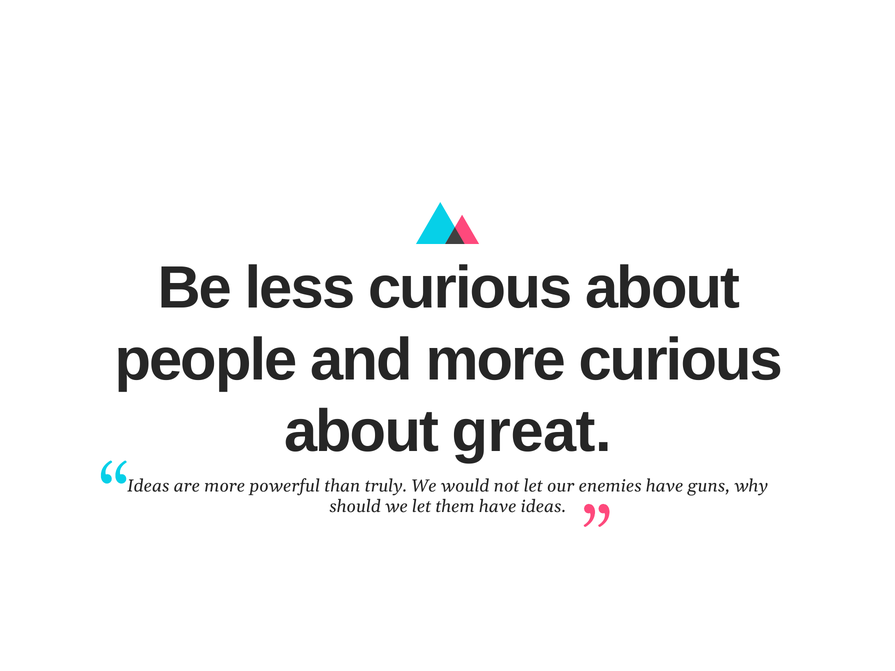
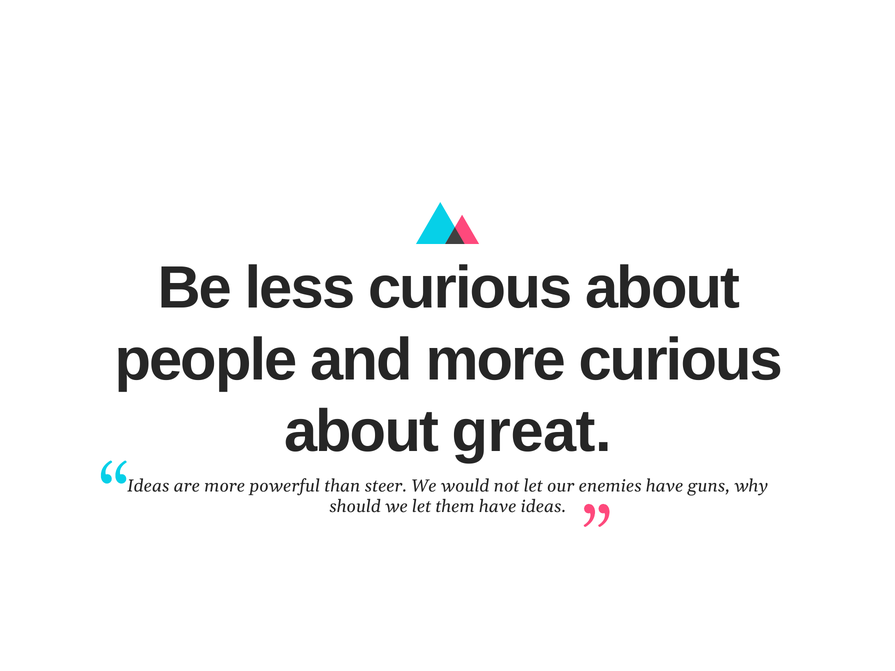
truly: truly -> steer
